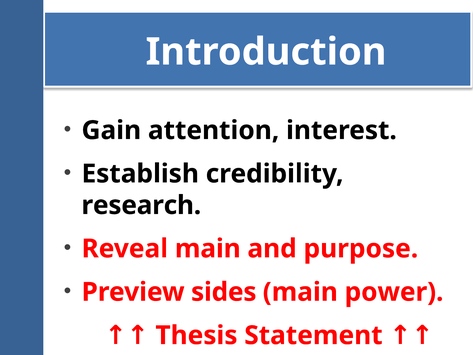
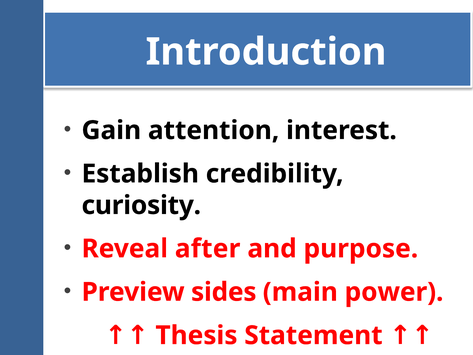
research: research -> curiosity
Reveal main: main -> after
